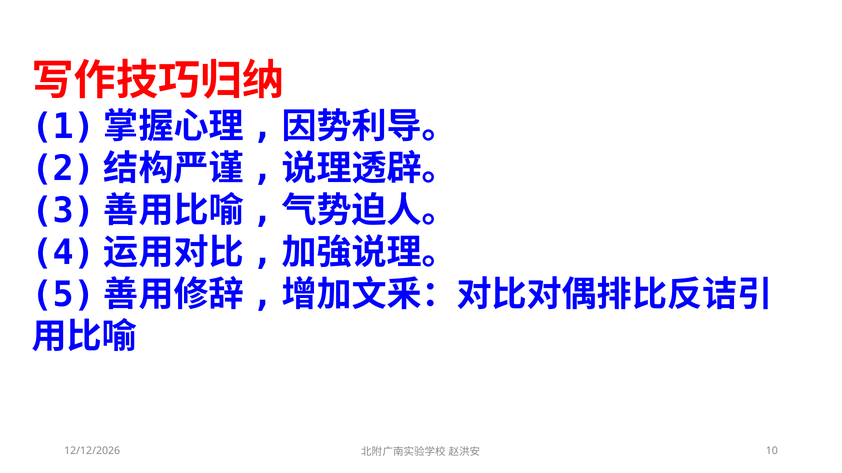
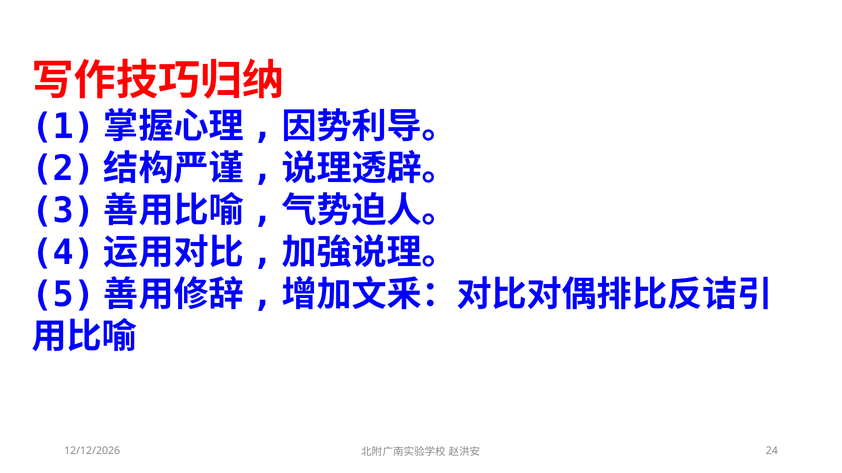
10: 10 -> 24
